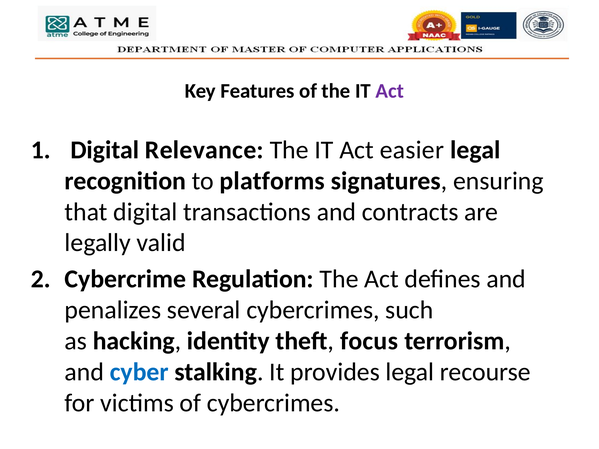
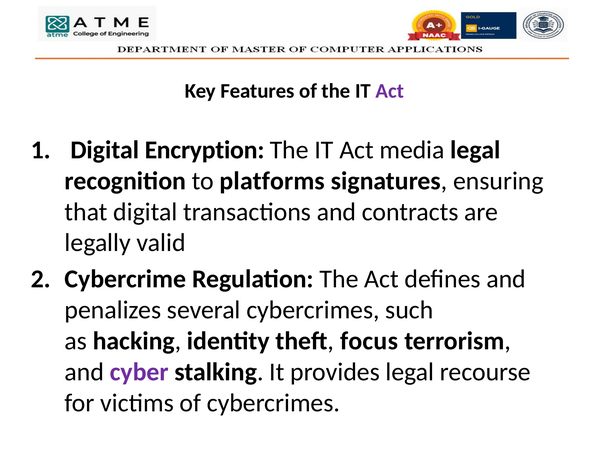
Relevance: Relevance -> Encryption
easier: easier -> media
cyber colour: blue -> purple
